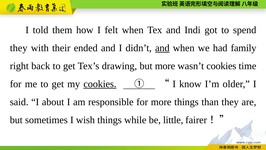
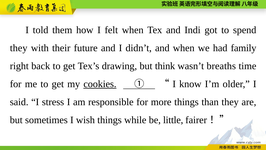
ended: ended -> future
and at (162, 48) underline: present -> none
but more: more -> think
wasn’t cookies: cookies -> breaths
about: about -> stress
